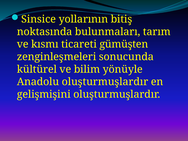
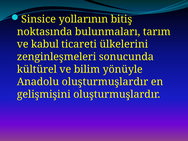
kısmı: kısmı -> kabul
gümüşten: gümüşten -> ülkelerini
